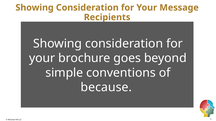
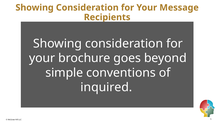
because: because -> inquired
